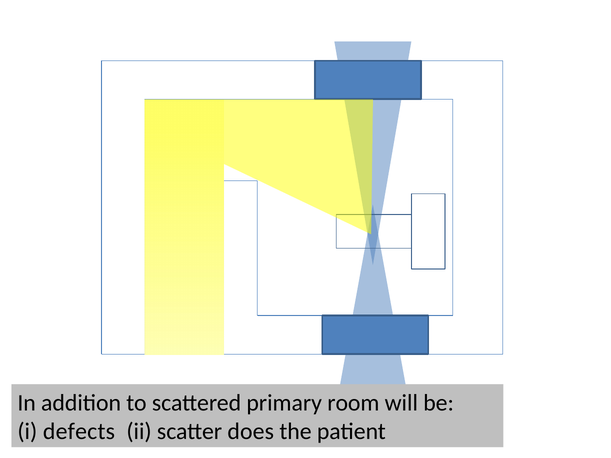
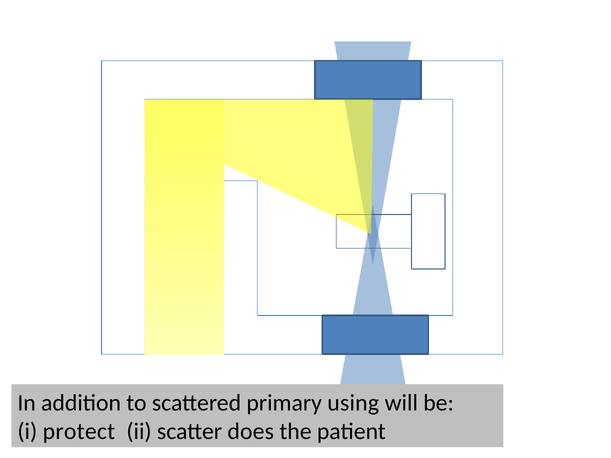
room: room -> using
defects: defects -> protect
